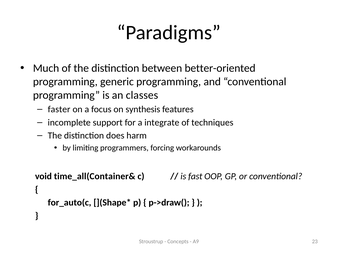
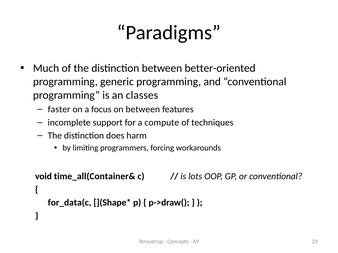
on synthesis: synthesis -> between
integrate: integrate -> compute
fast: fast -> lots
for_auto(c: for_auto(c -> for_data(c
